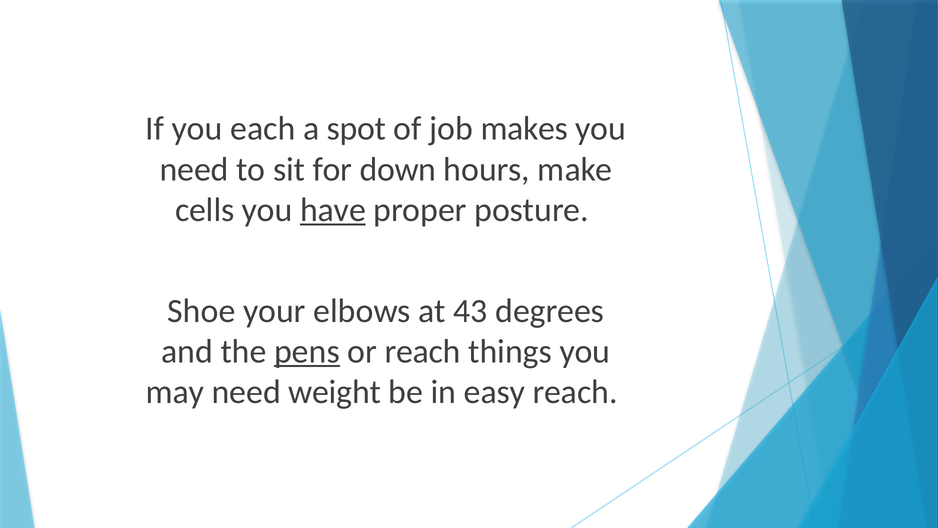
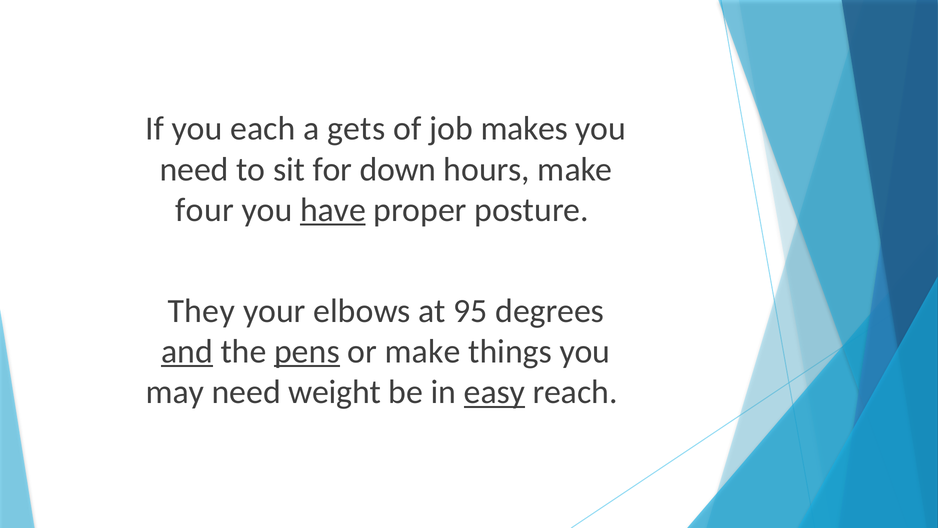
spot: spot -> gets
cells: cells -> four
Shoe: Shoe -> They
43: 43 -> 95
and underline: none -> present
or reach: reach -> make
easy underline: none -> present
